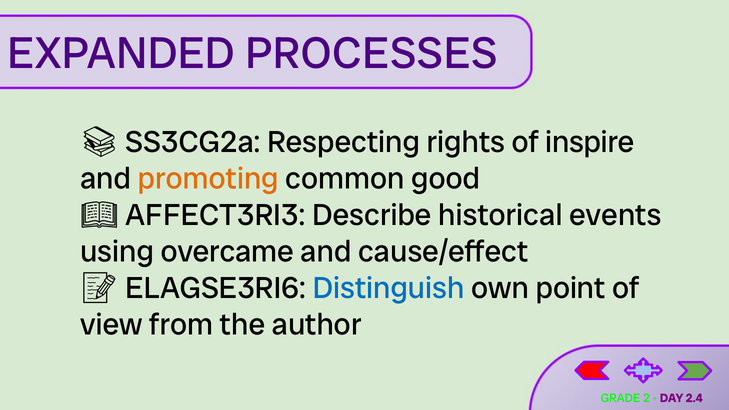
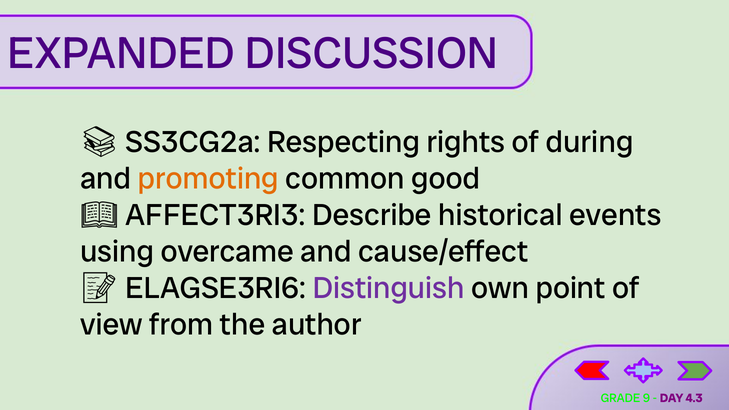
PROCESSES: PROCESSES -> DISCUSSION
inspire: inspire -> during
Distinguish colour: blue -> purple
2: 2 -> 9
2.4: 2.4 -> 4.3
